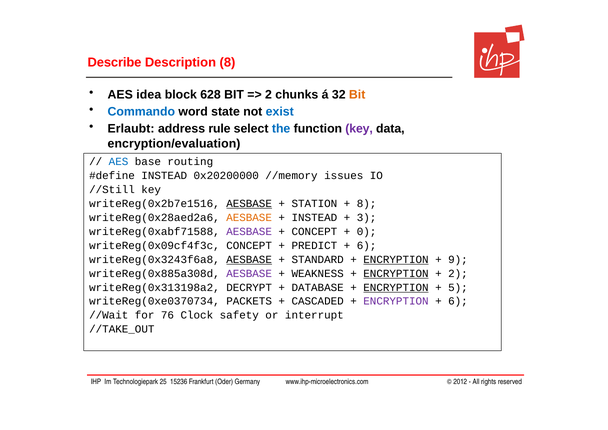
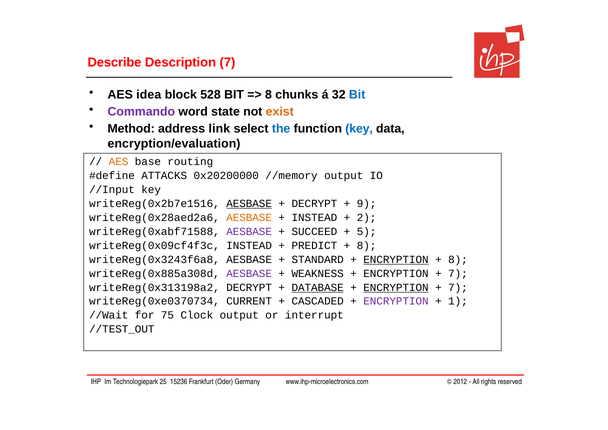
Description 8: 8 -> 7
628: 628 -> 528
2 at (268, 94): 2 -> 8
Bit at (357, 94) colour: orange -> blue
Commando colour: blue -> purple
exist colour: blue -> orange
Erlaubt: Erlaubt -> Method
rule: rule -> link
key at (359, 129) colour: purple -> blue
AES at (119, 162) colour: blue -> orange
INSTEAD at (164, 176): INSTEAD -> ATTACKS
//memory issues: issues -> output
//Still: //Still -> //Input
STATION at (314, 204): STATION -> DECRYPT
8 at (367, 204): 8 -> 9
3: 3 -> 2
CONCEPT at (314, 231): CONCEPT -> SUCCEED
0: 0 -> 5
writeReg(0x09cf4f3c CONCEPT: CONCEPT -> INSTEAD
6 at (367, 245): 6 -> 8
AESBASE at (249, 259) underline: present -> none
9 at (458, 259): 9 -> 8
ENCRYPTION at (396, 273) underline: present -> none
2 at (458, 273): 2 -> 7
DATABASE underline: none -> present
5 at (458, 287): 5 -> 7
PACKETS: PACKETS -> CURRENT
6 at (458, 301): 6 -> 1
76: 76 -> 75
Clock safety: safety -> output
//TAKE_OUT: //TAKE_OUT -> //TEST_OUT
